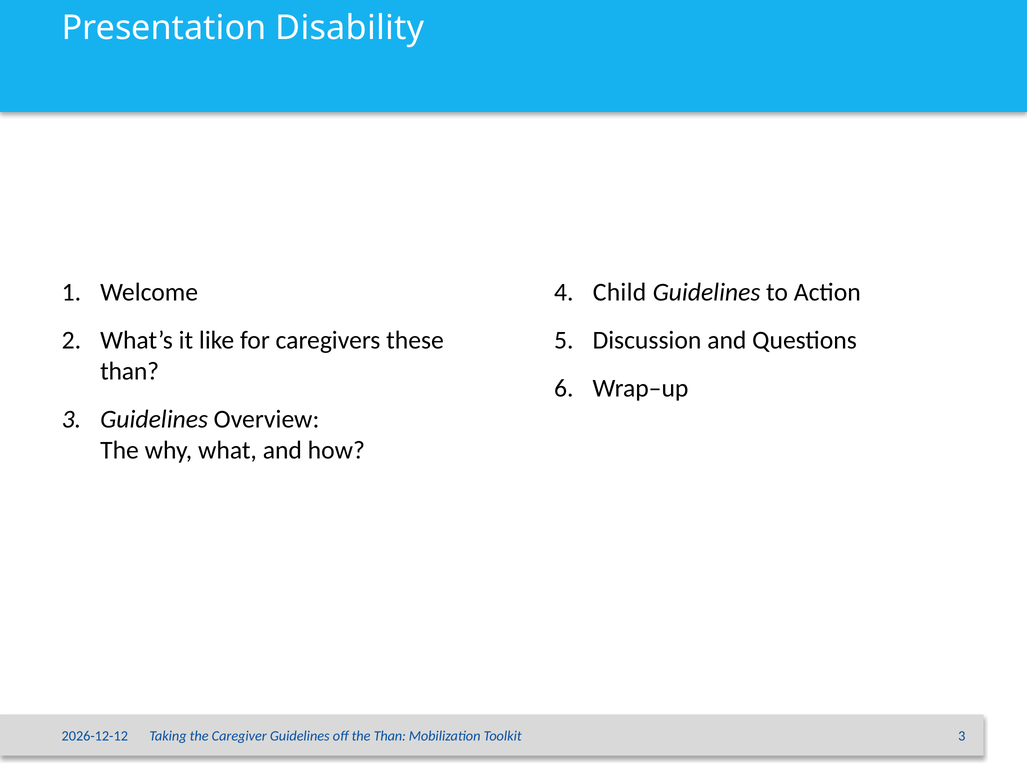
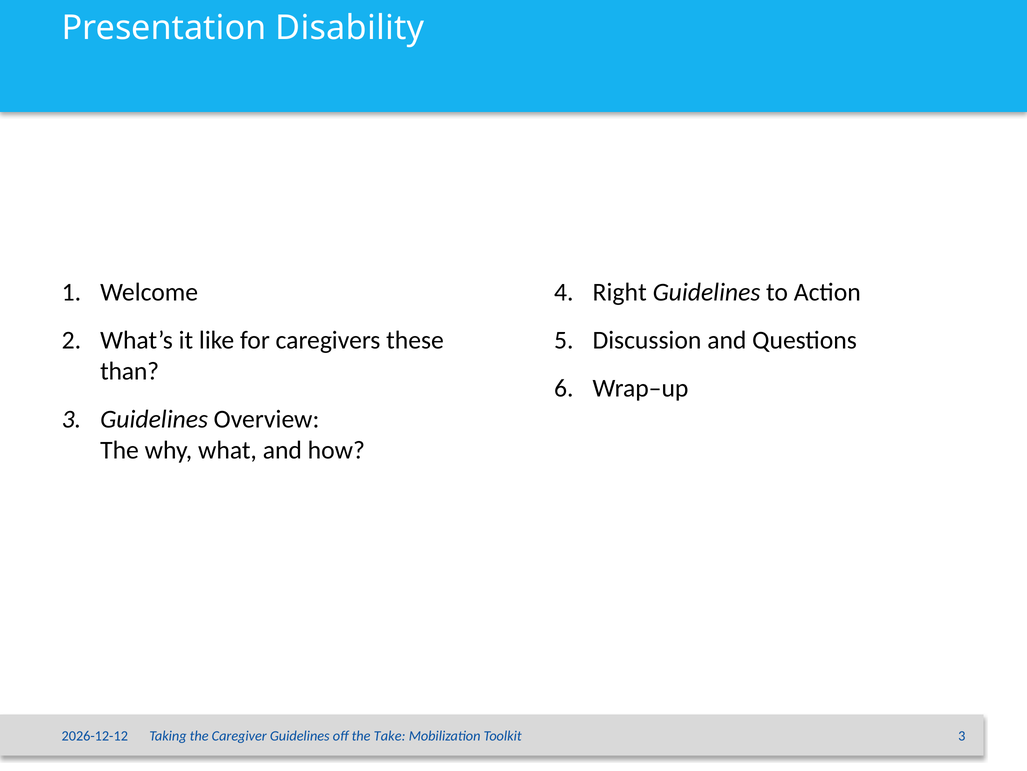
Child: Child -> Right
the Than: Than -> Take
